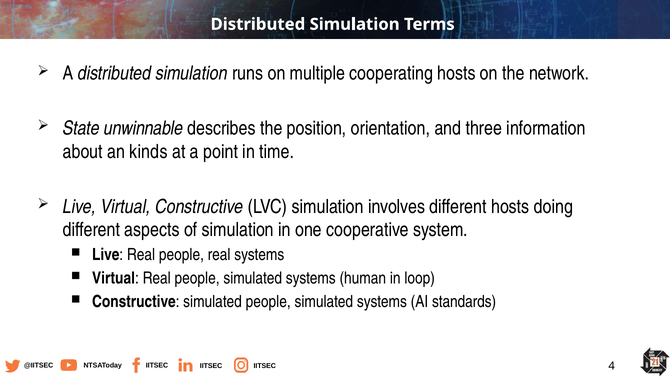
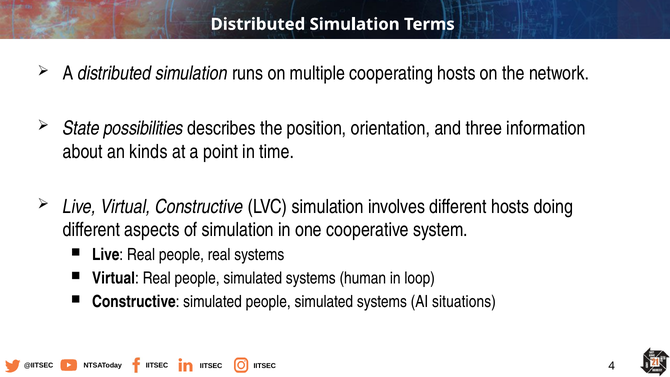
unwinnable: unwinnable -> possibilities
standards: standards -> situations
